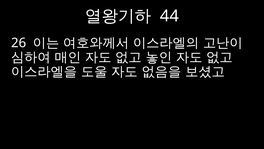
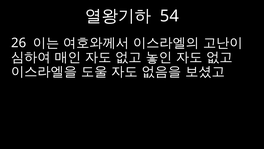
44: 44 -> 54
